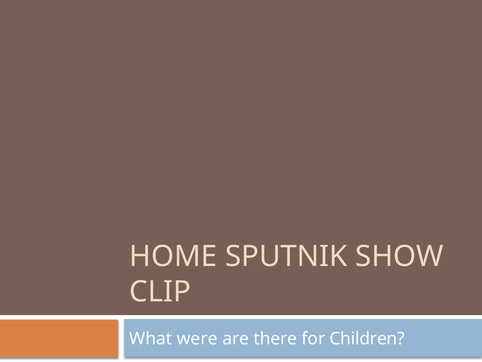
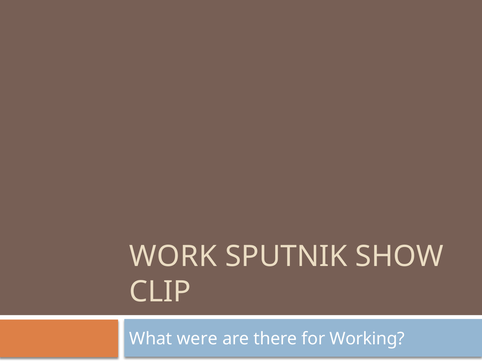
HOME: HOME -> WORK
Children: Children -> Working
